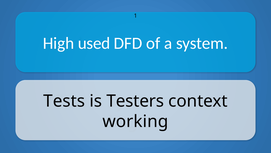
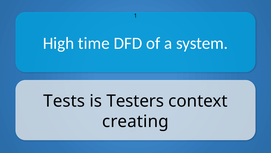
used: used -> time
working: working -> creating
